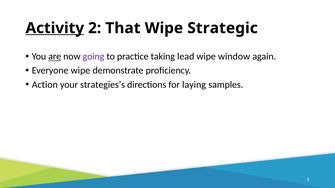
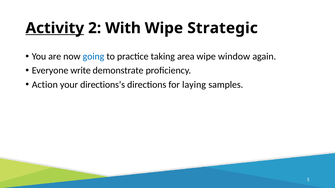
That: That -> With
are underline: present -> none
going colour: purple -> blue
lead: lead -> area
Everyone wipe: wipe -> write
strategies’s: strategies’s -> directions’s
